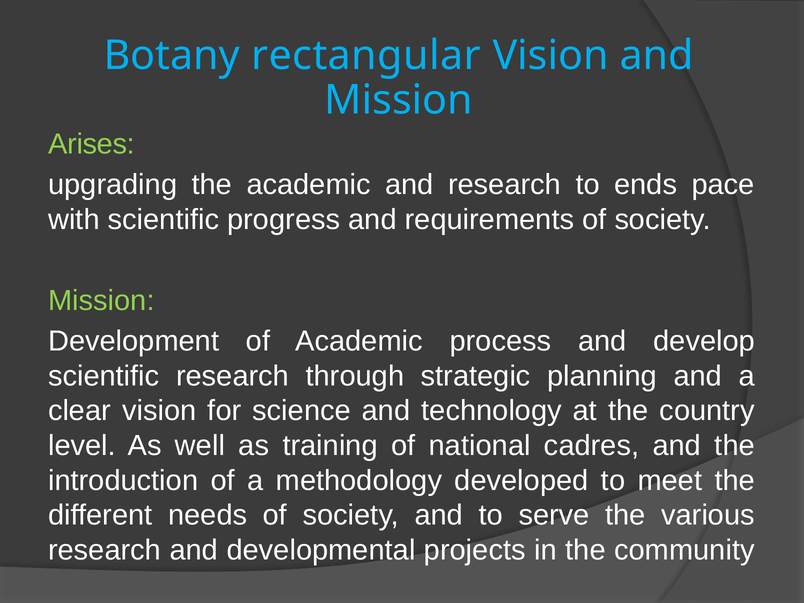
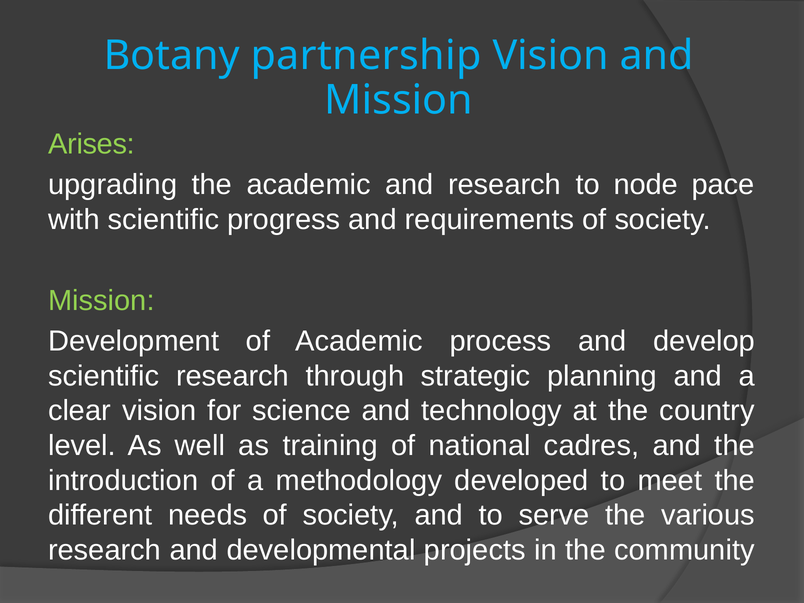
rectangular: rectangular -> partnership
ends: ends -> node
